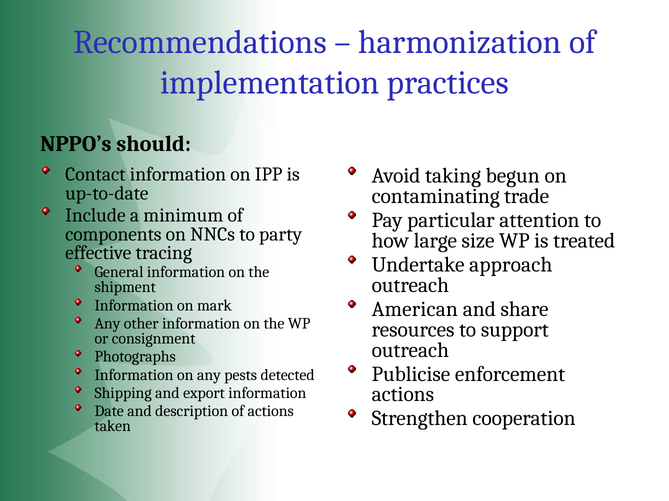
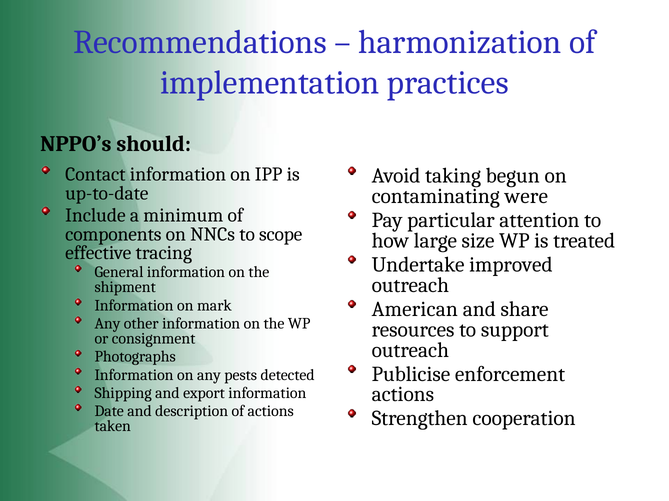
trade: trade -> were
party: party -> scope
approach: approach -> improved
